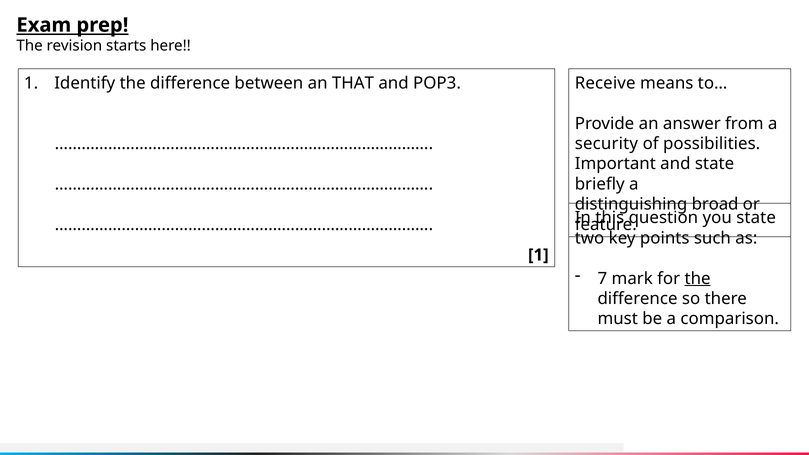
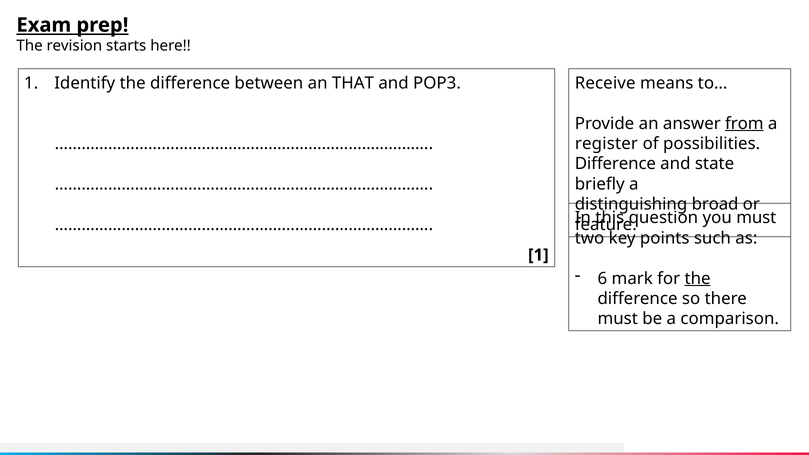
from underline: none -> present
security: security -> register
Important at (615, 164): Important -> Difference
you state: state -> must
7: 7 -> 6
